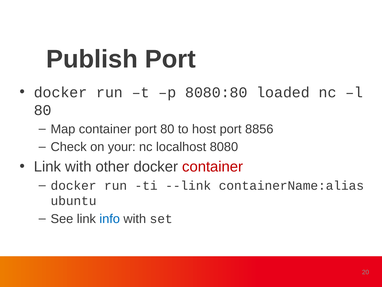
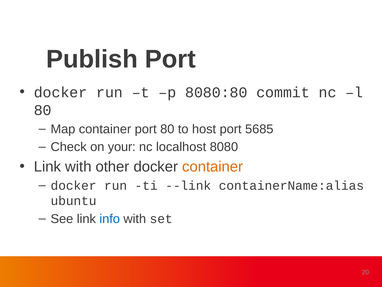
loaded: loaded -> commit
8856: 8856 -> 5685
container at (213, 166) colour: red -> orange
